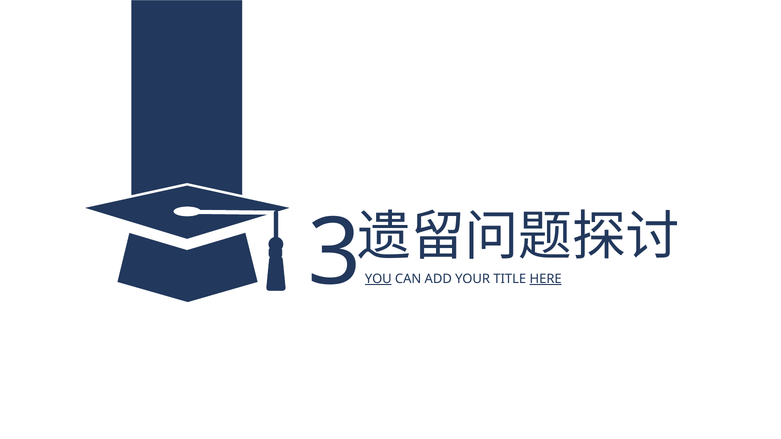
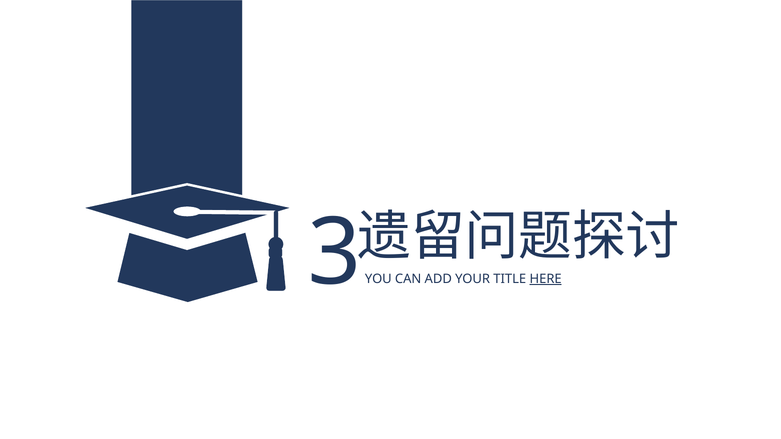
YOU underline: present -> none
